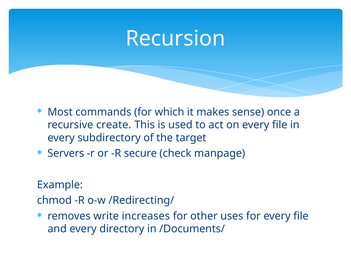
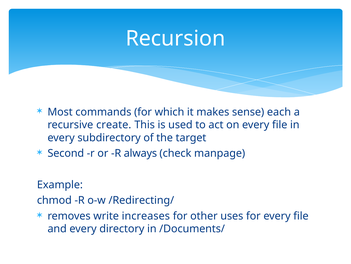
once: once -> each
Servers: Servers -> Second
secure: secure -> always
